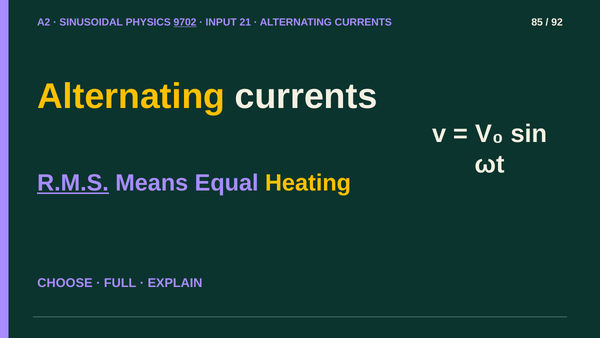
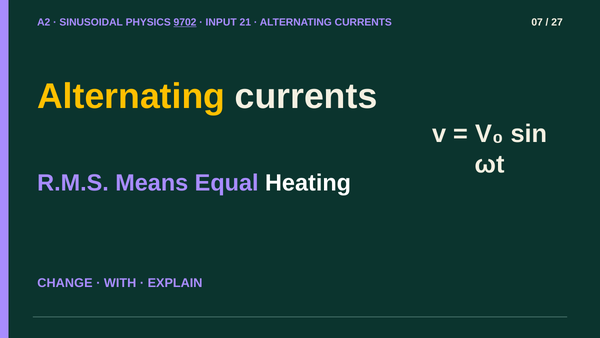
85: 85 -> 07
92: 92 -> 27
R.M.S underline: present -> none
Heating colour: yellow -> white
CHOOSE: CHOOSE -> CHANGE
FULL: FULL -> WITH
